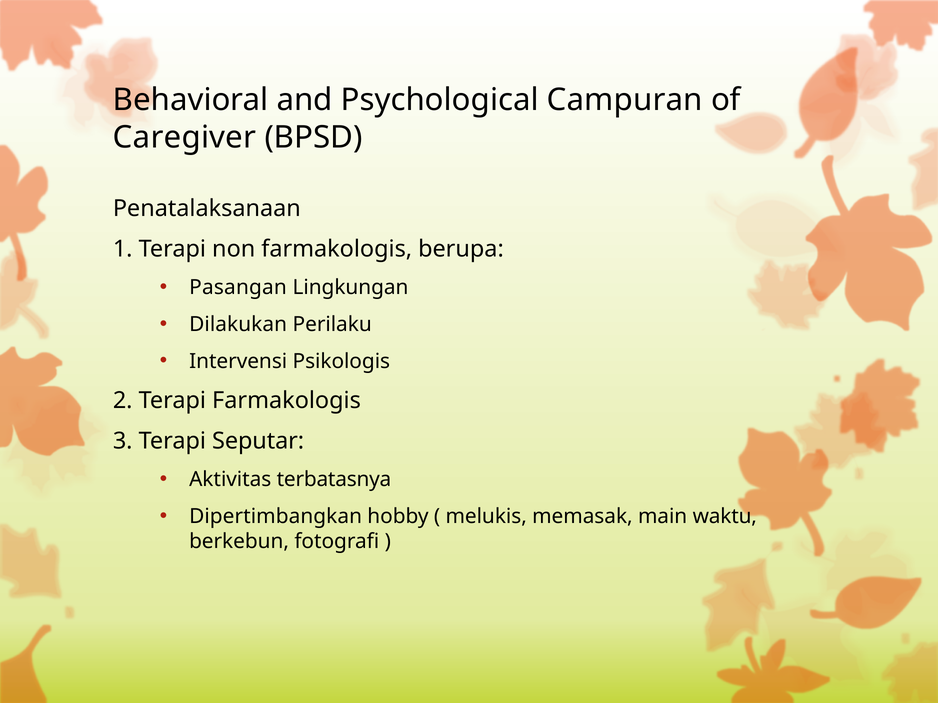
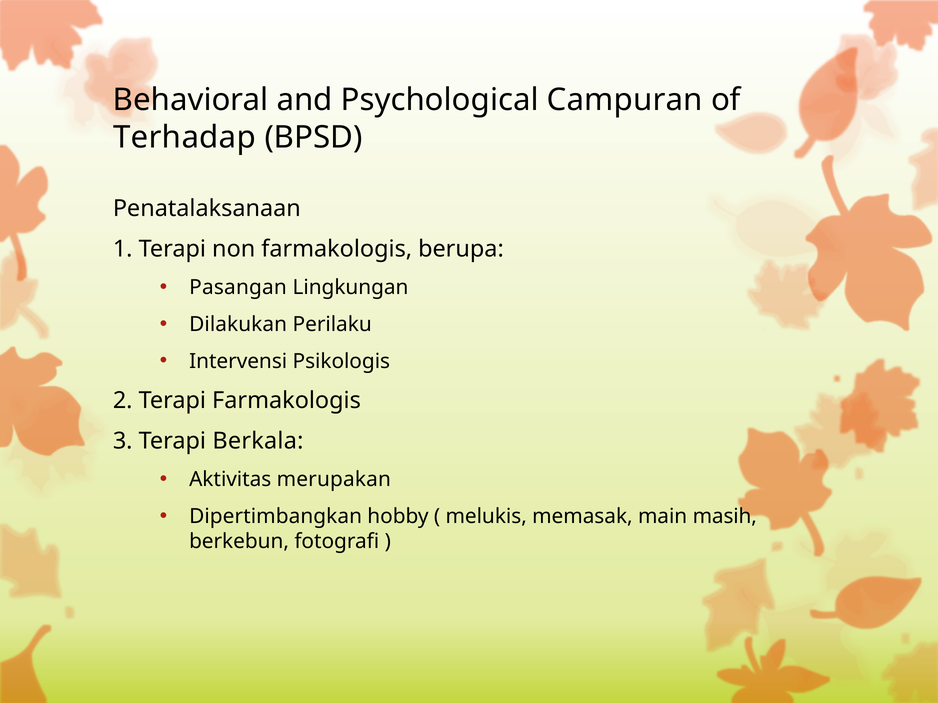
Caregiver: Caregiver -> Terhadap
Seputar: Seputar -> Berkala
terbatasnya: terbatasnya -> merupakan
waktu: waktu -> masih
